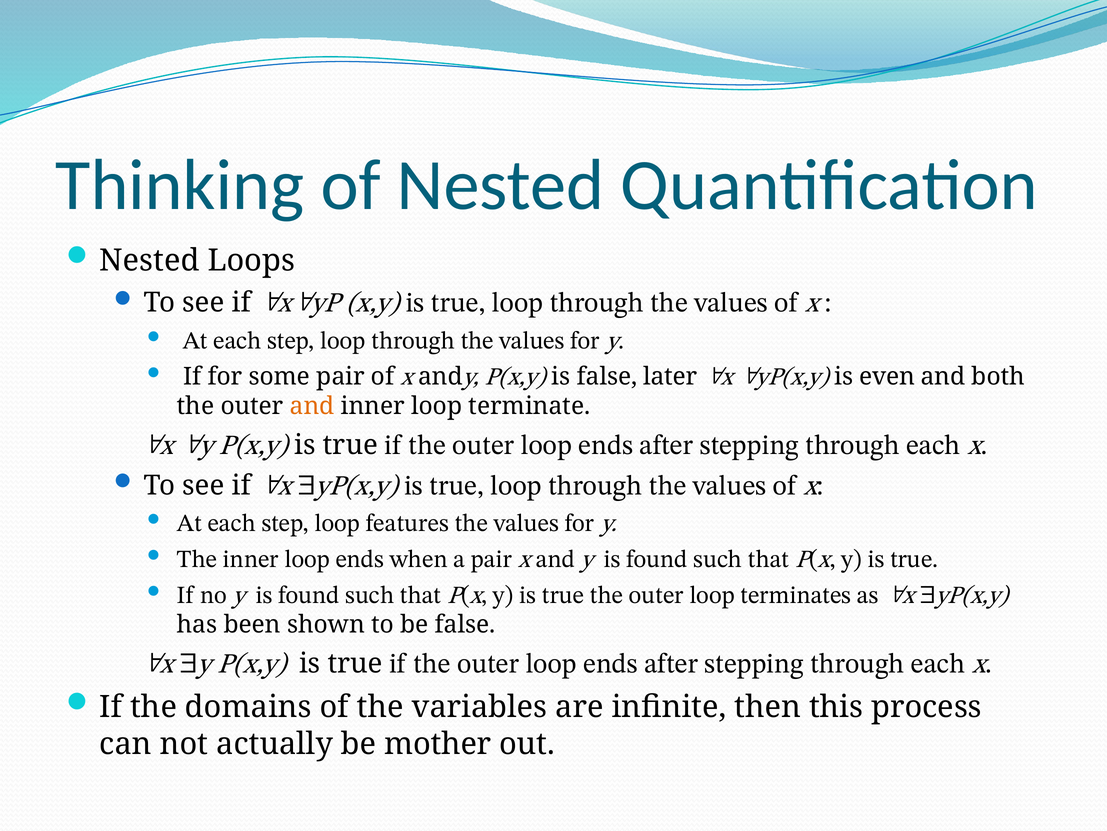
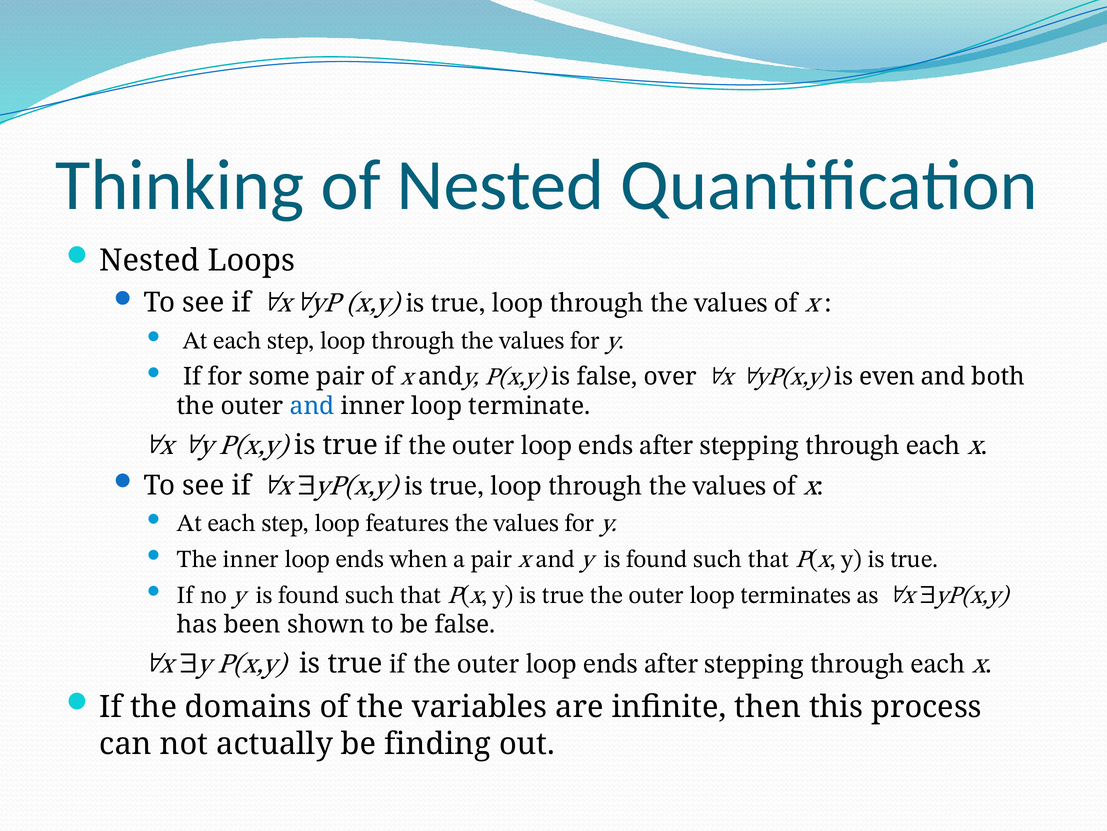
later: later -> over
and at (312, 406) colour: orange -> blue
mother: mother -> finding
